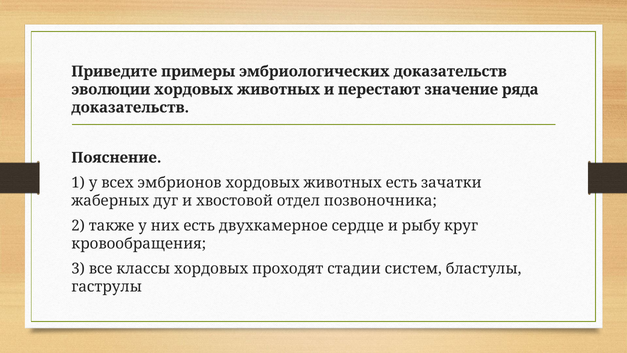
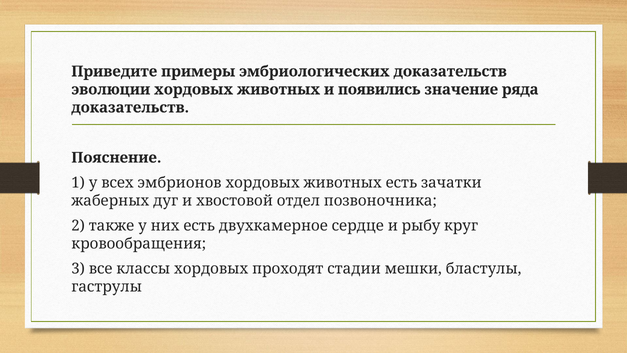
перестают: перестают -> появились
систем: систем -> мешки
